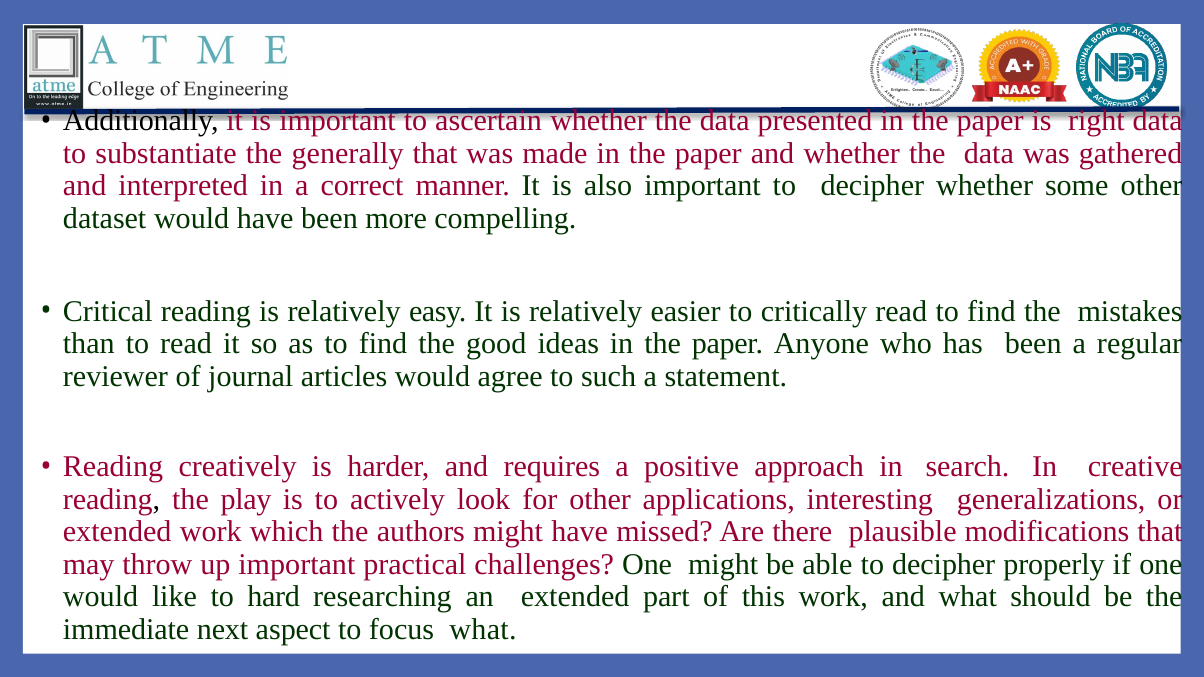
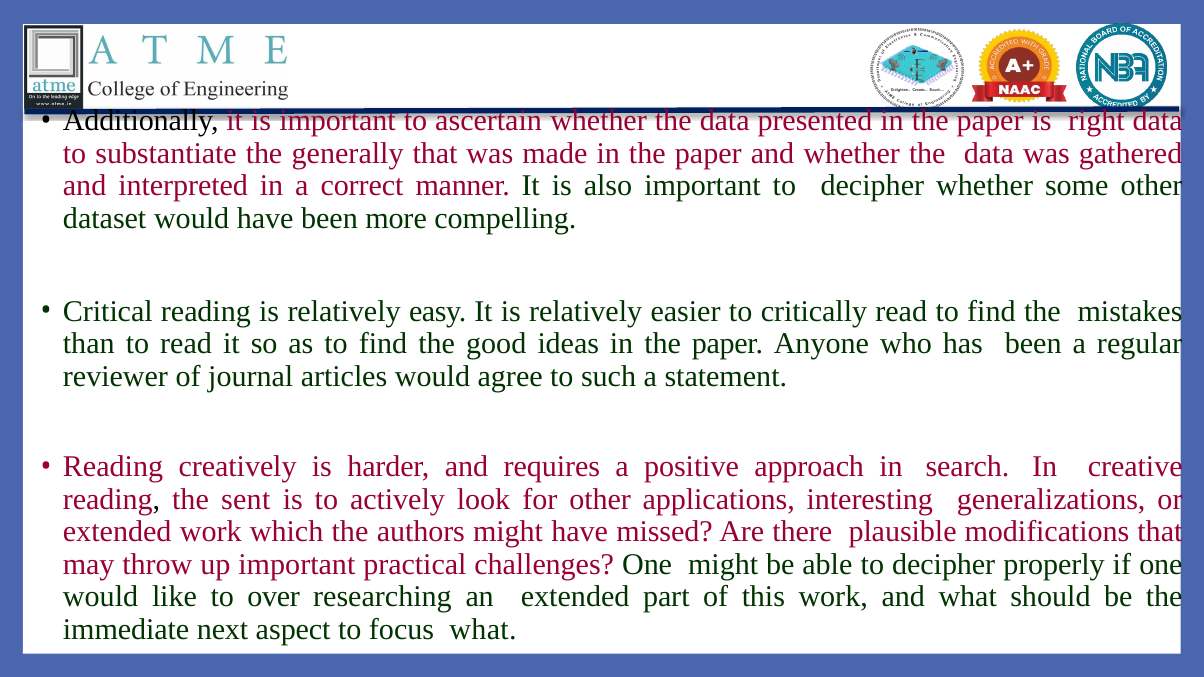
play: play -> sent
hard: hard -> over
